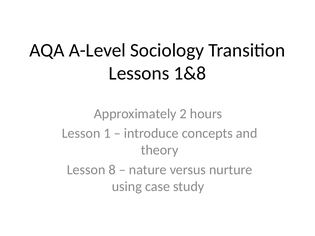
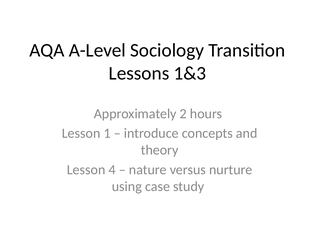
1&8: 1&8 -> 1&3
8: 8 -> 4
